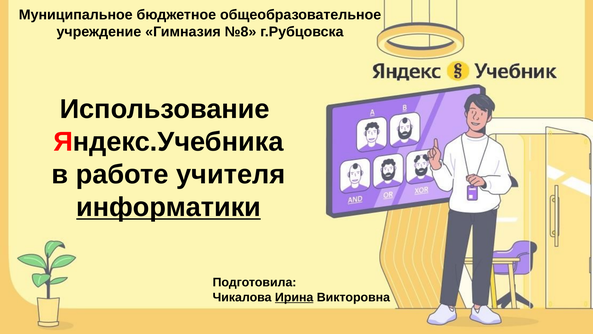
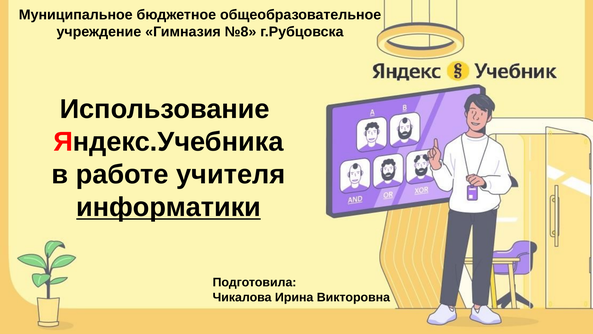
Ирина underline: present -> none
